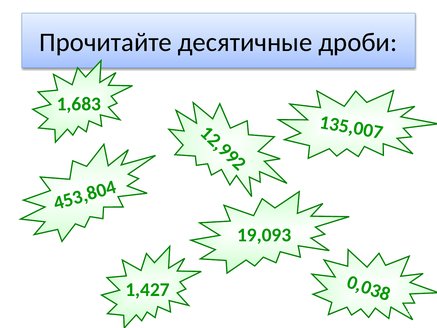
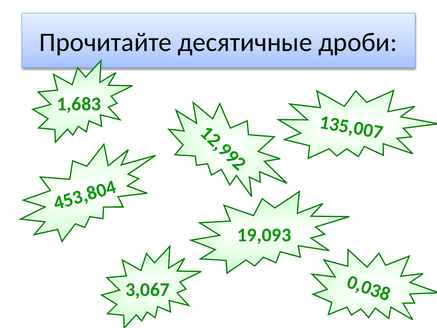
1,427: 1,427 -> 3,067
